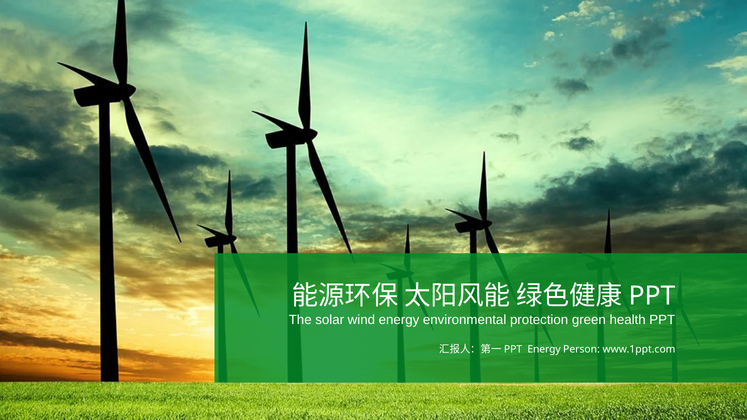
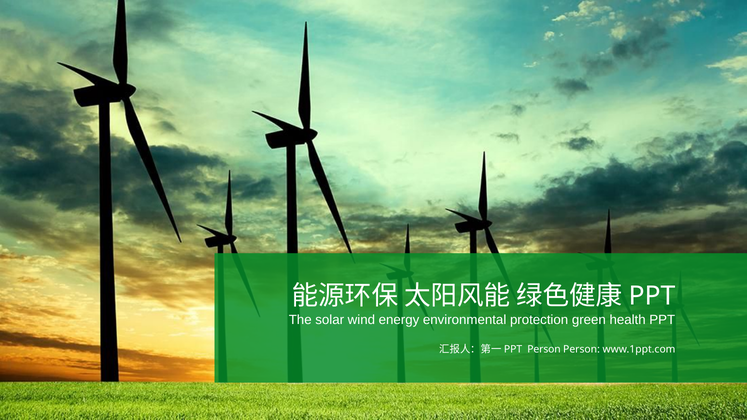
Energy at (544, 349): Energy -> Person
